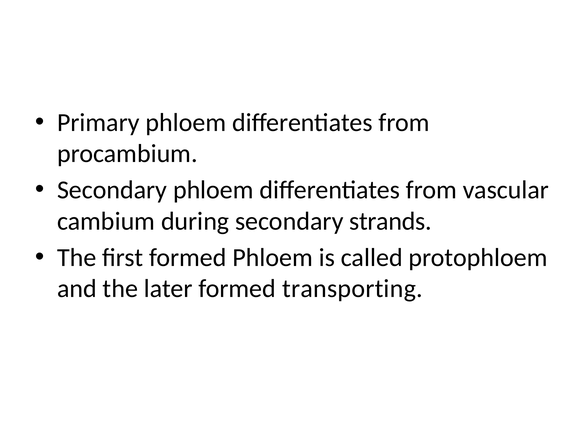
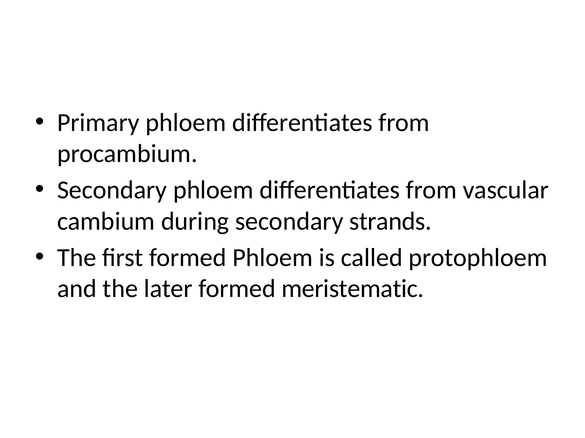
transporting: transporting -> meristematic
